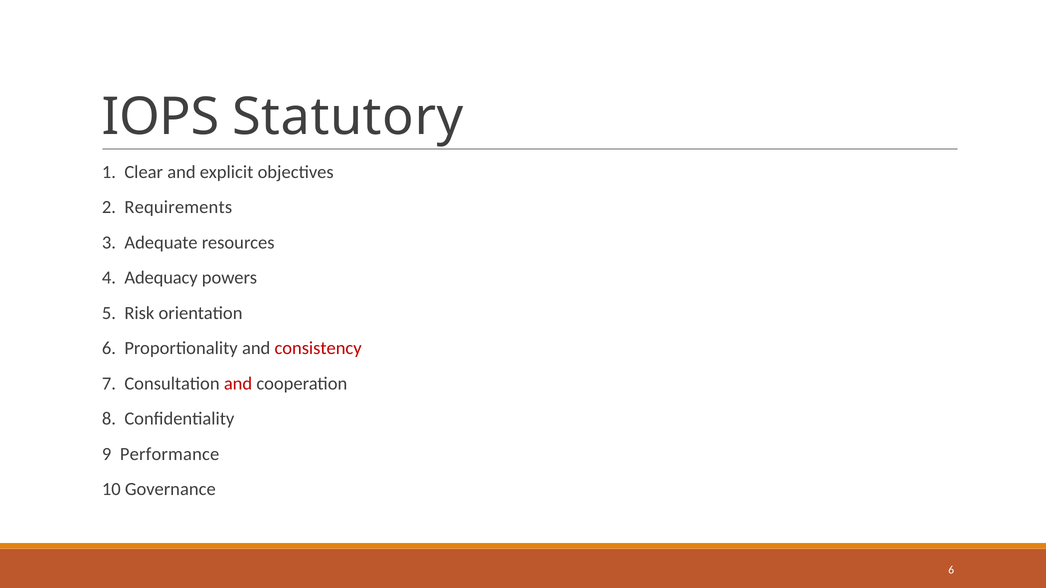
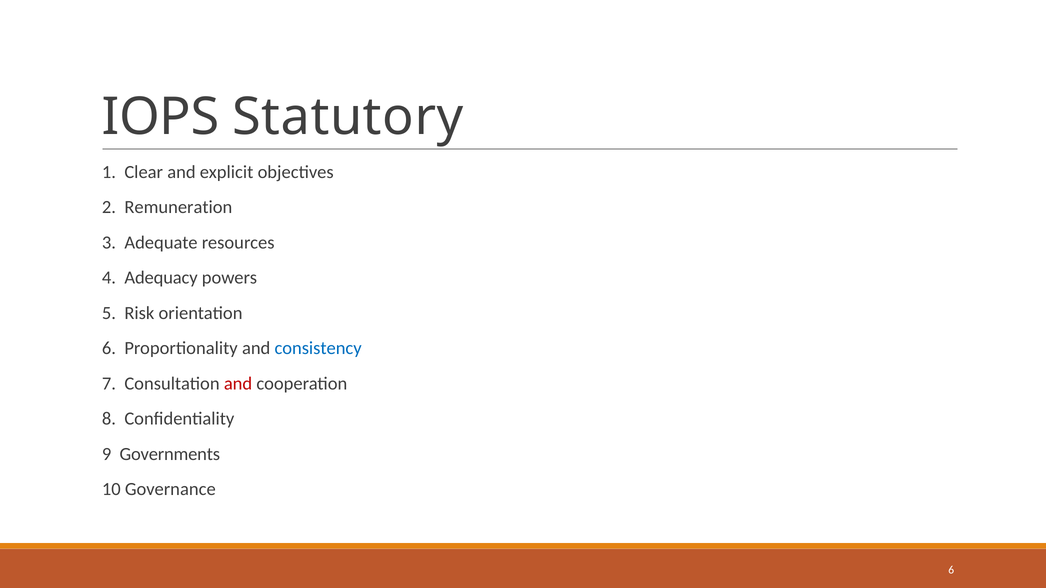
Requirements: Requirements -> Remuneration
consistency colour: red -> blue
Performance: Performance -> Governments
